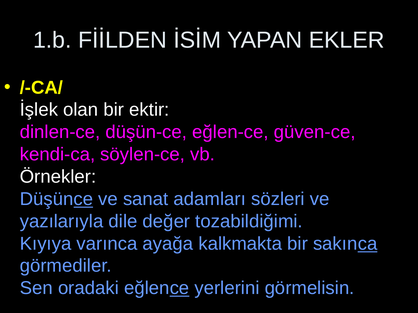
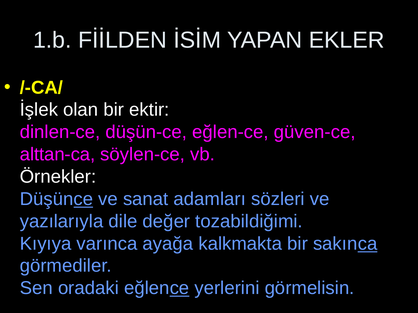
kendi-ca: kendi-ca -> alttan-ca
